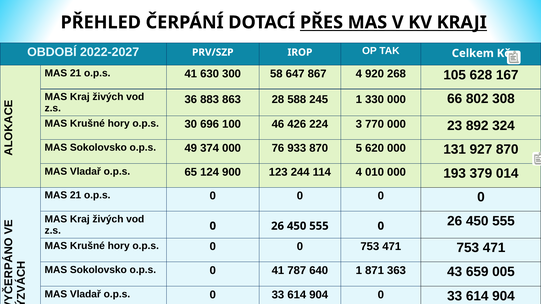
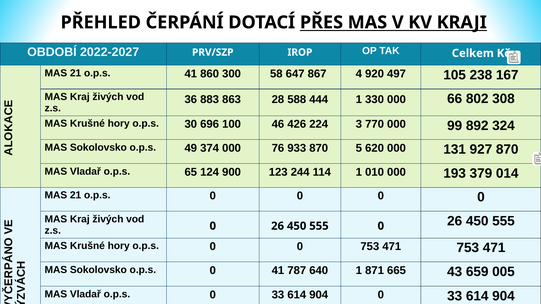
630: 630 -> 860
268: 268 -> 497
628: 628 -> 238
245: 245 -> 444
23: 23 -> 99
114 4: 4 -> 1
363: 363 -> 665
